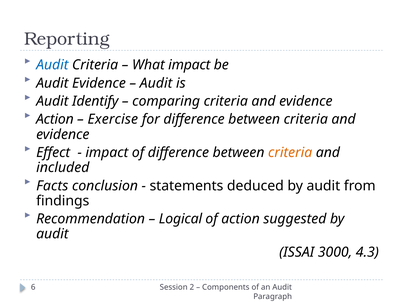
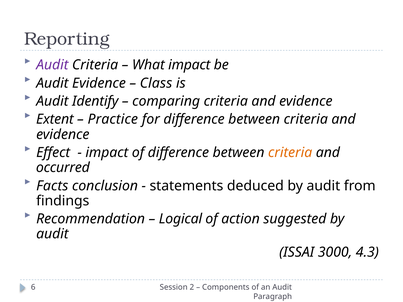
Audit at (52, 65) colour: blue -> purple
Audit at (156, 83): Audit -> Class
Action at (55, 119): Action -> Extent
Exercise: Exercise -> Practice
included: included -> occurred
